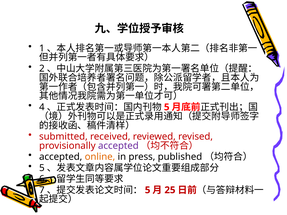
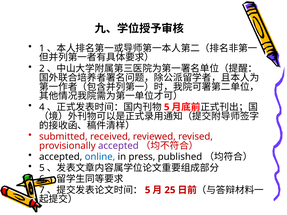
online colour: orange -> blue
